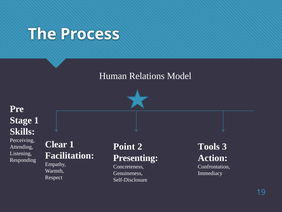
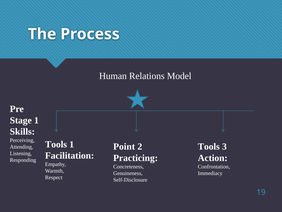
Clear at (56, 144): Clear -> Tools
Presenting: Presenting -> Practicing
